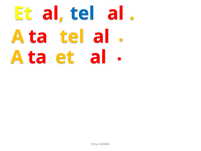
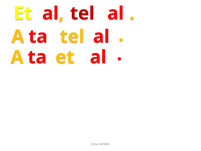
tel at (82, 13) colour: blue -> red
